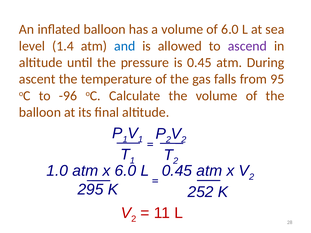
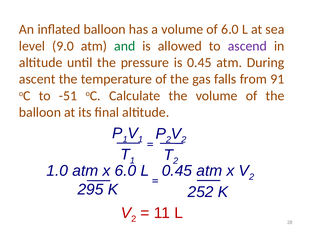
1.4: 1.4 -> 9.0
and colour: blue -> green
95: 95 -> 91
-96: -96 -> -51
